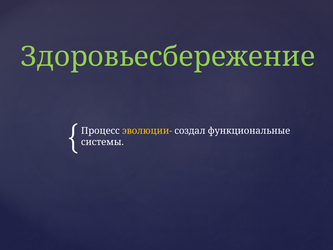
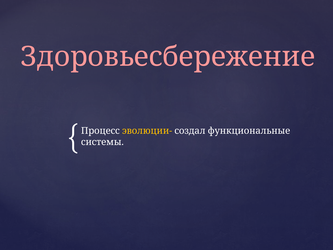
Здоровьесбережение colour: light green -> pink
